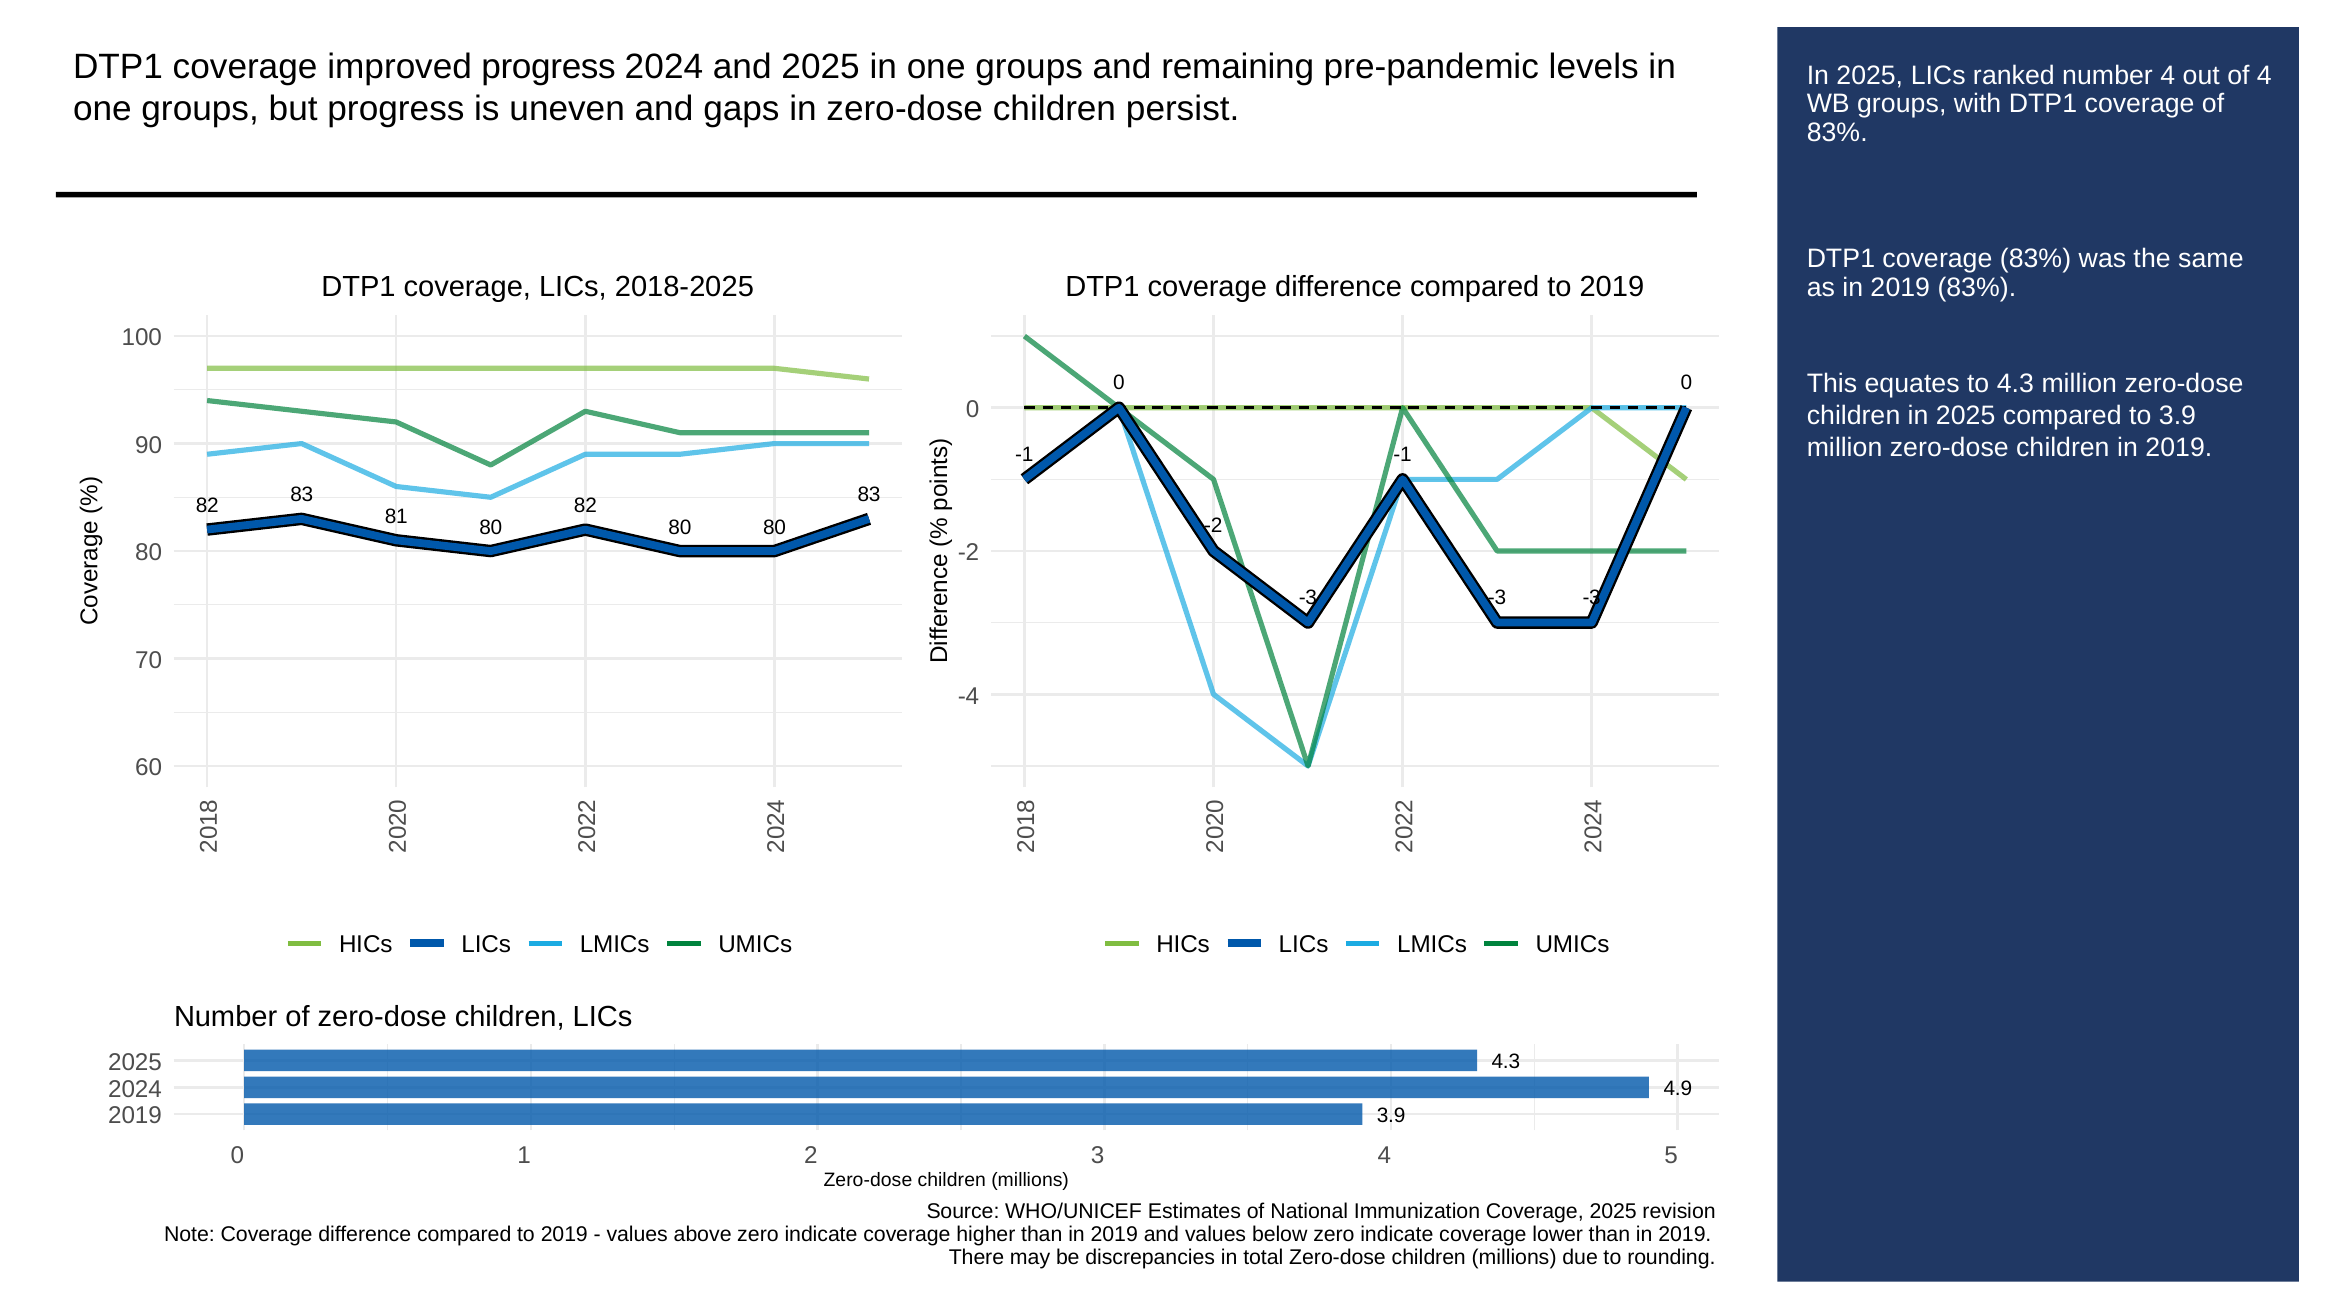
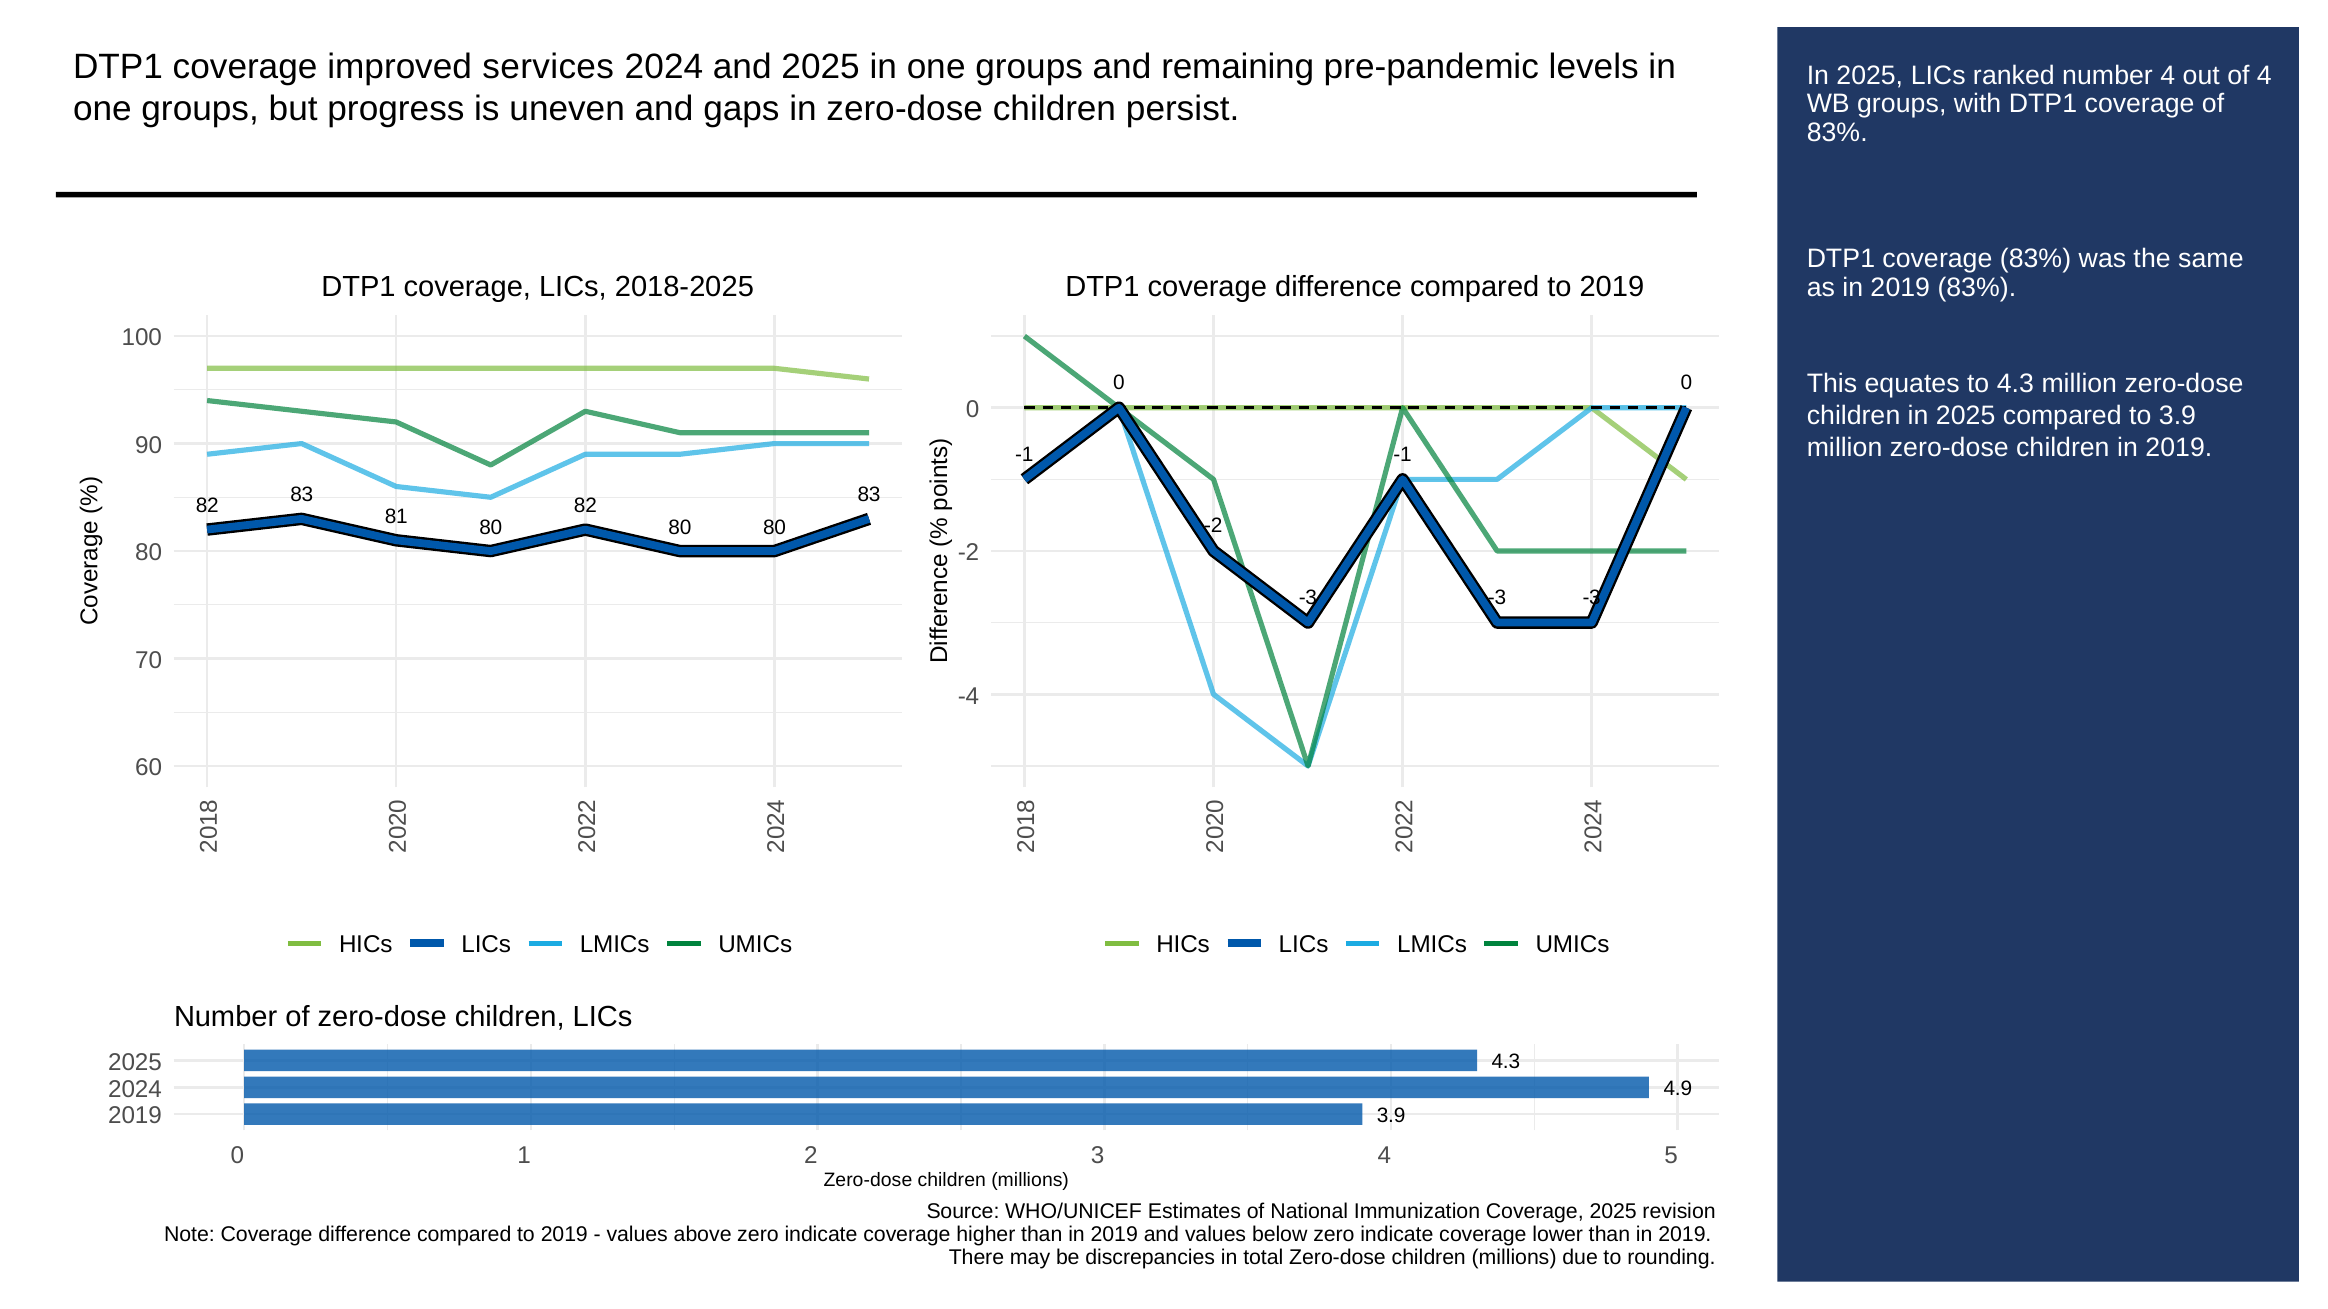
improved progress: progress -> services
